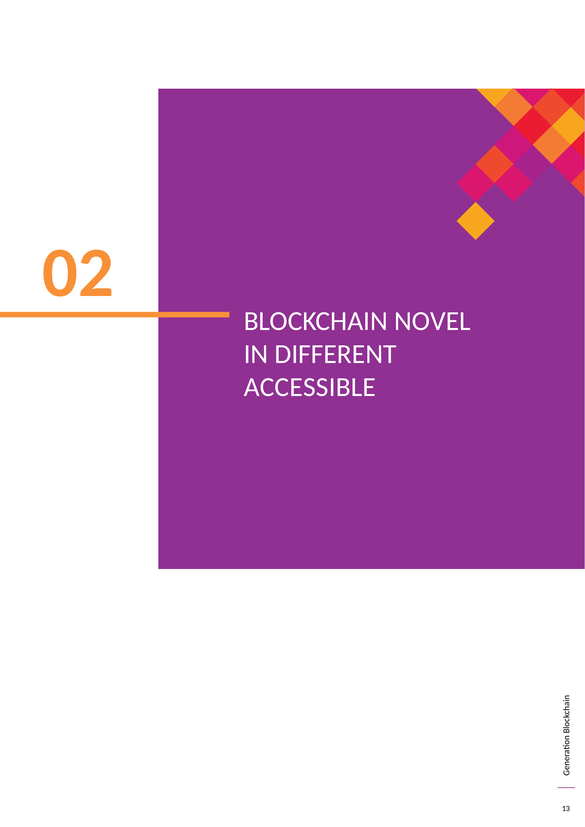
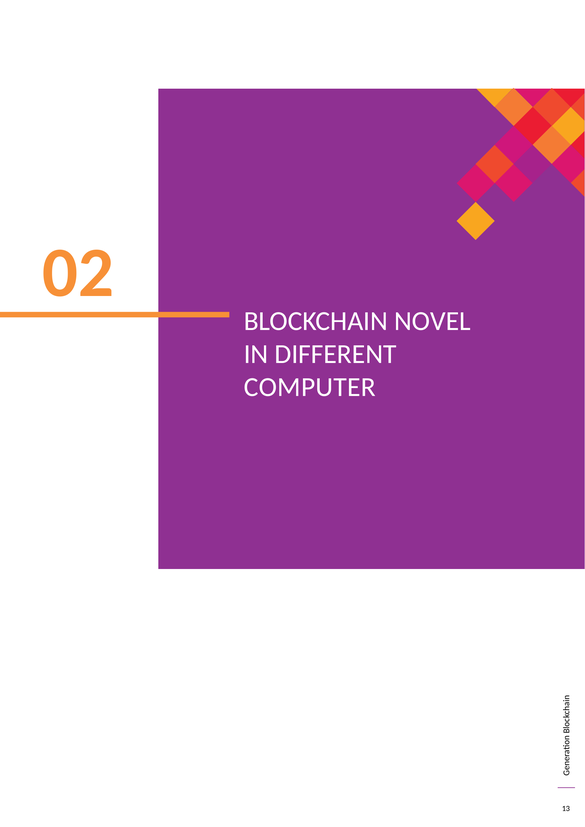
ACCESSIBLE: ACCESSIBLE -> COMPUTER
